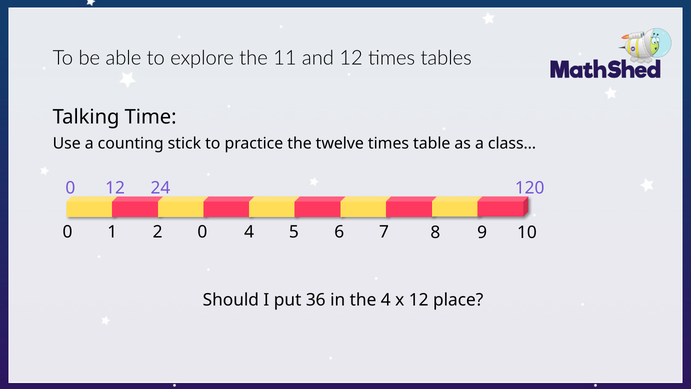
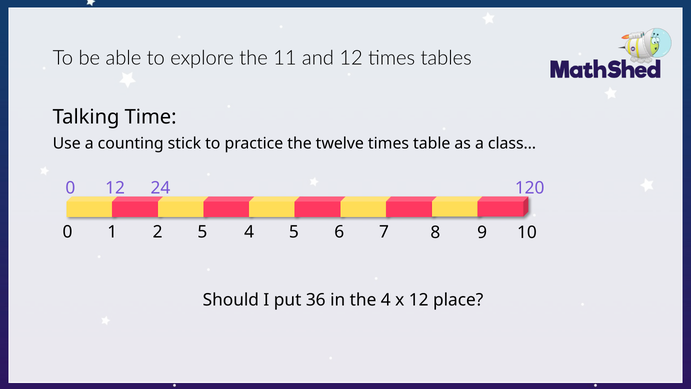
2 0: 0 -> 5
